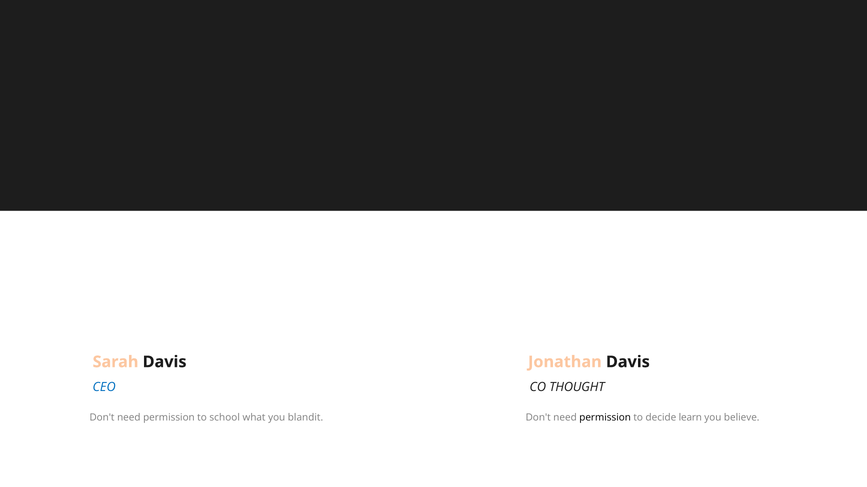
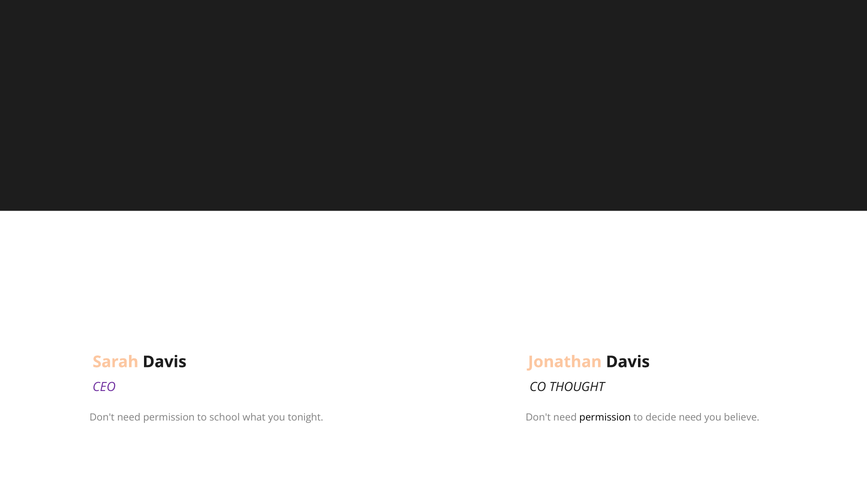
CEO colour: blue -> purple
blandit: blandit -> tonight
decide learn: learn -> need
